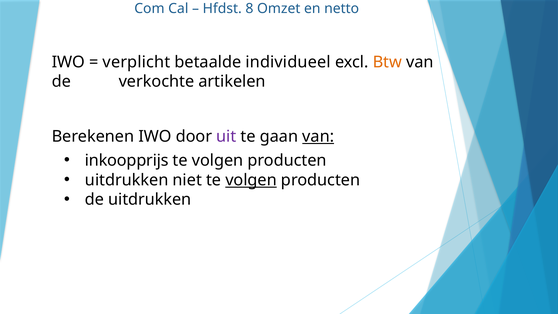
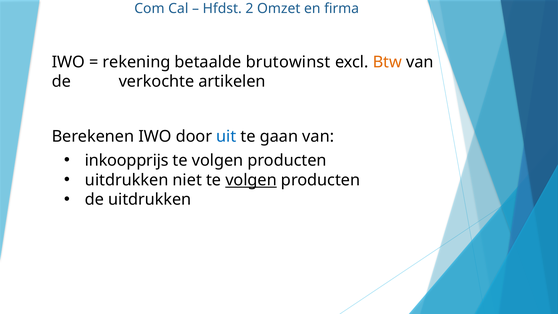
8: 8 -> 2
netto: netto -> firma
verplicht: verplicht -> rekening
individueel: individueel -> brutowinst
uit colour: purple -> blue
van at (318, 136) underline: present -> none
